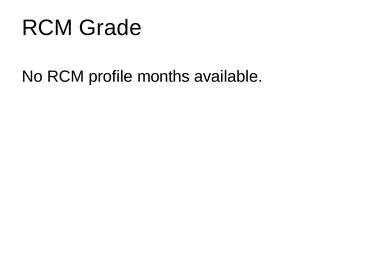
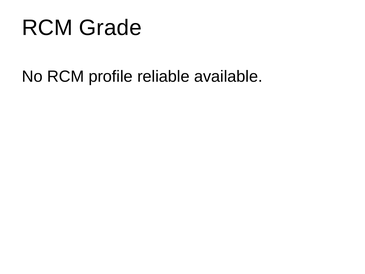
months: months -> reliable
